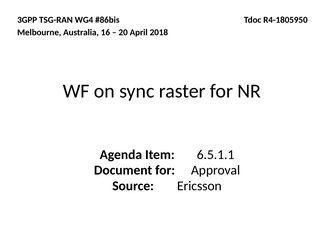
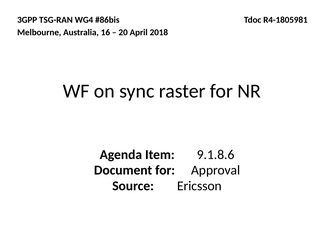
R4-1805950: R4-1805950 -> R4-1805981
6.5.1.1: 6.5.1.1 -> 9.1.8.6
